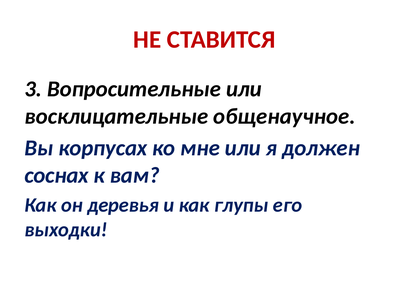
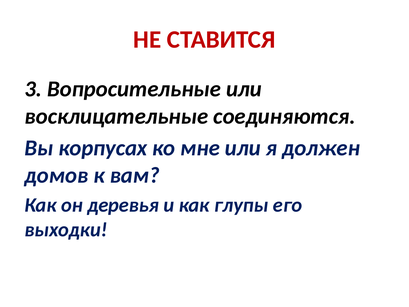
общенаучное: общенаучное -> соединяются
соснах: соснах -> домов
